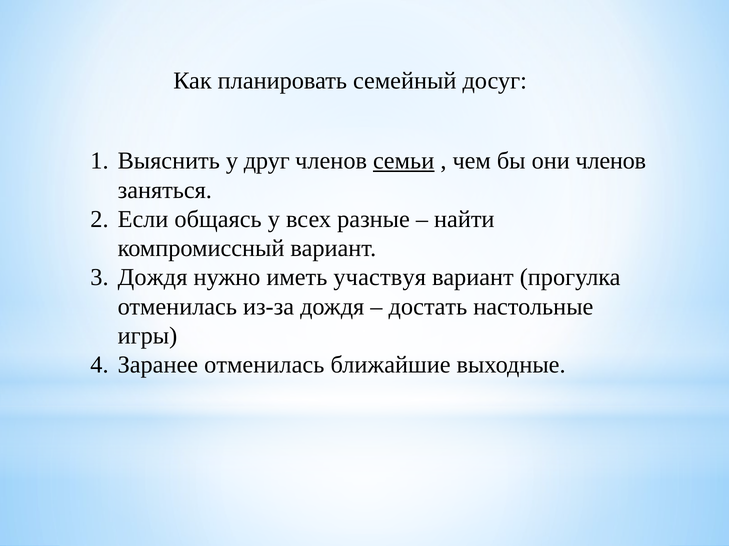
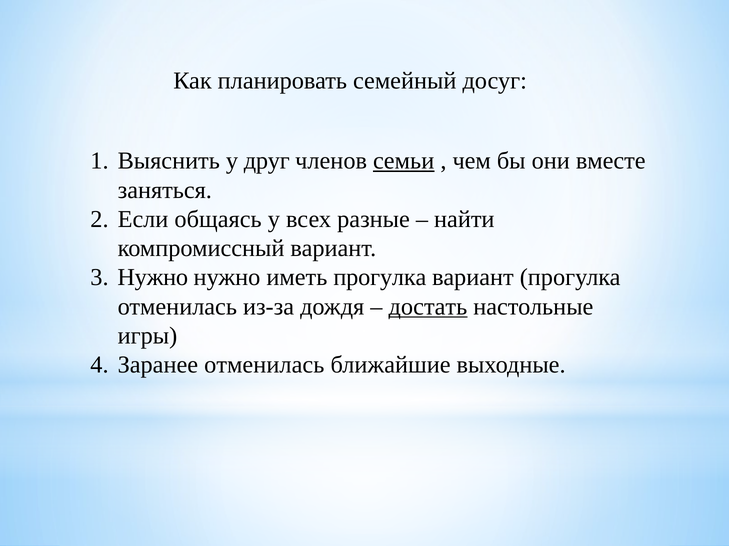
они членов: членов -> вместе
Дождя at (153, 278): Дождя -> Нужно
иметь участвуя: участвуя -> прогулка
достать underline: none -> present
